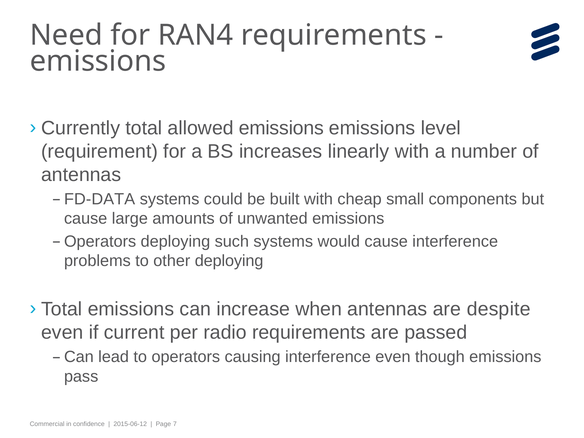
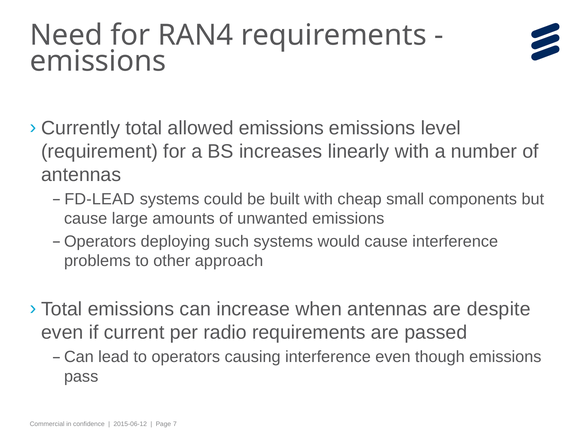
FD-DATA: FD-DATA -> FD-LEAD
other deploying: deploying -> approach
